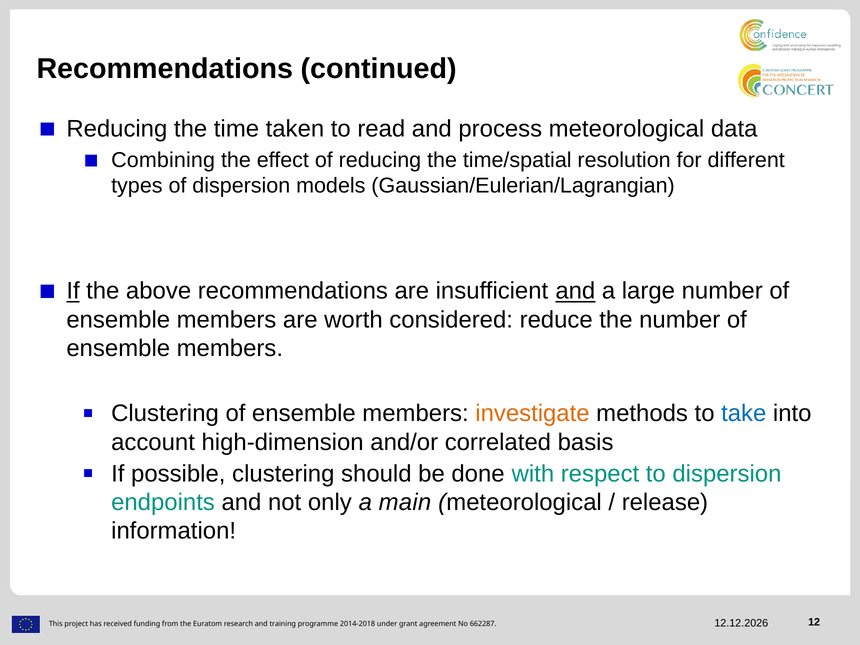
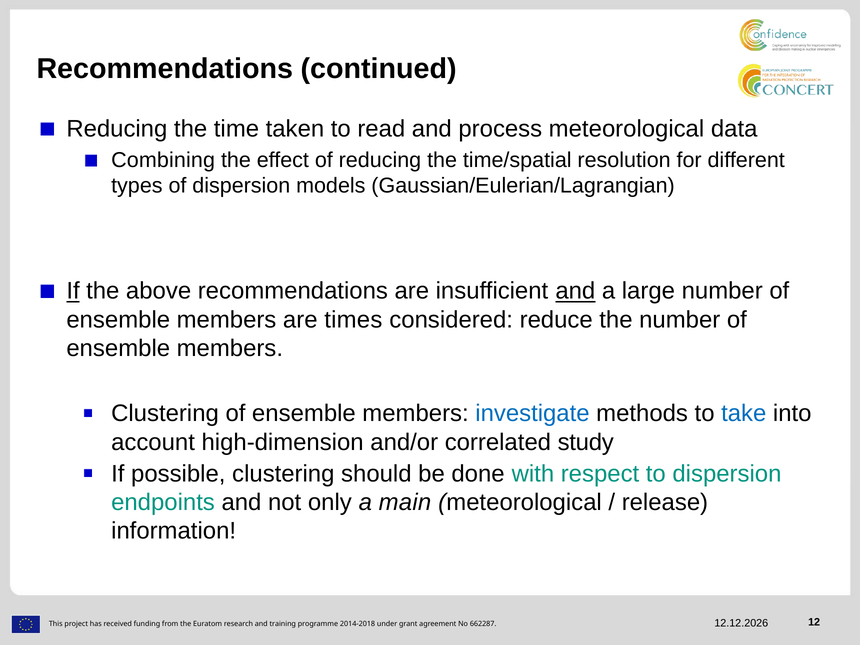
worth: worth -> times
investigate colour: orange -> blue
basis: basis -> study
